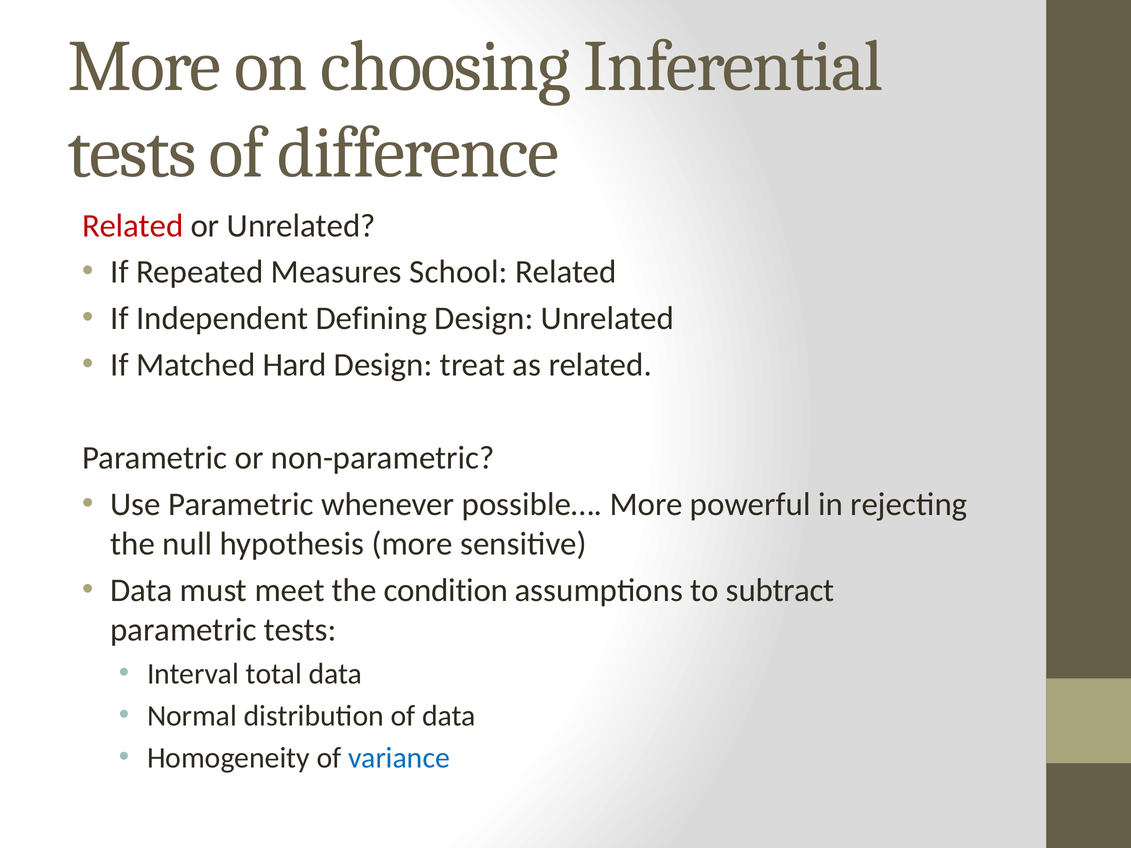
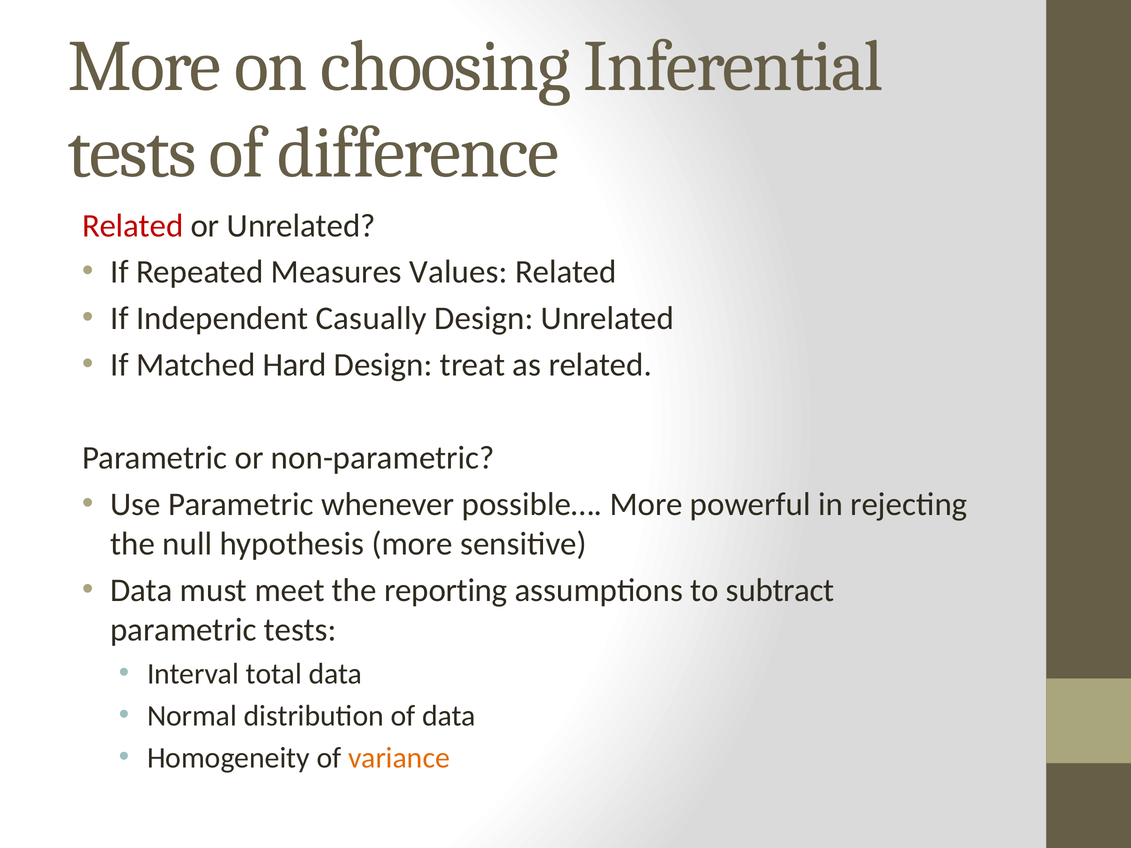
School: School -> Values
Defining: Defining -> Casually
condition: condition -> reporting
variance colour: blue -> orange
